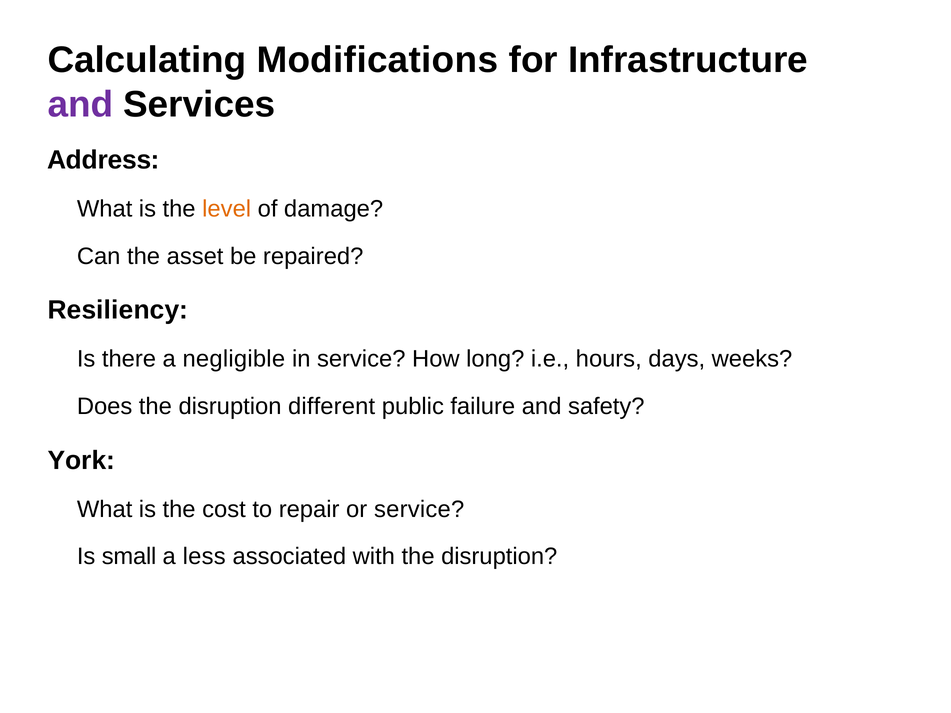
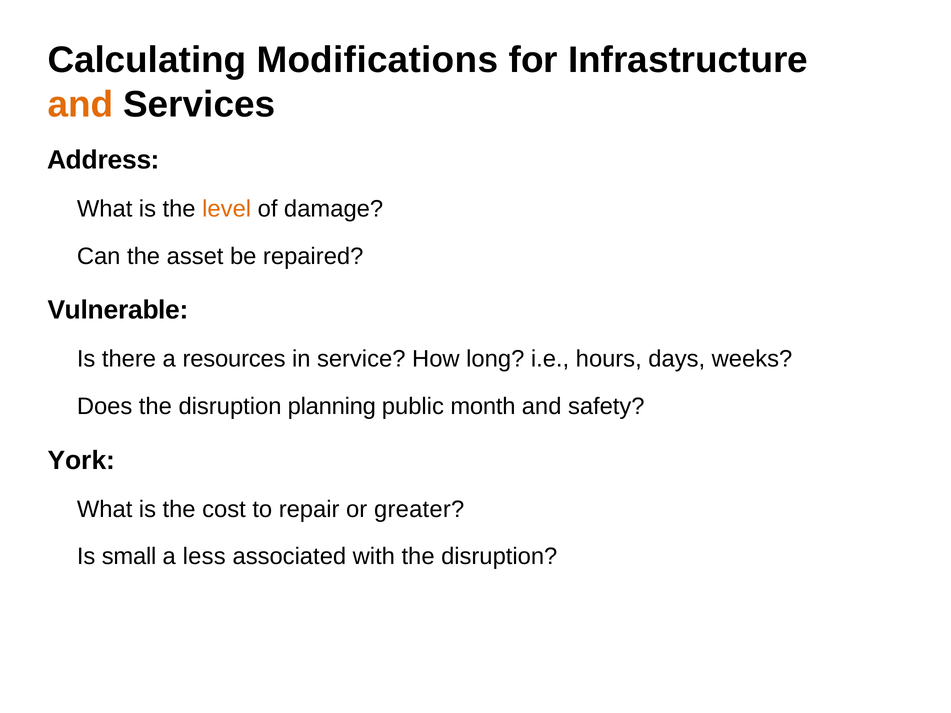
and at (80, 104) colour: purple -> orange
Resiliency: Resiliency -> Vulnerable
negligible: negligible -> resources
different: different -> planning
failure: failure -> month
or service: service -> greater
